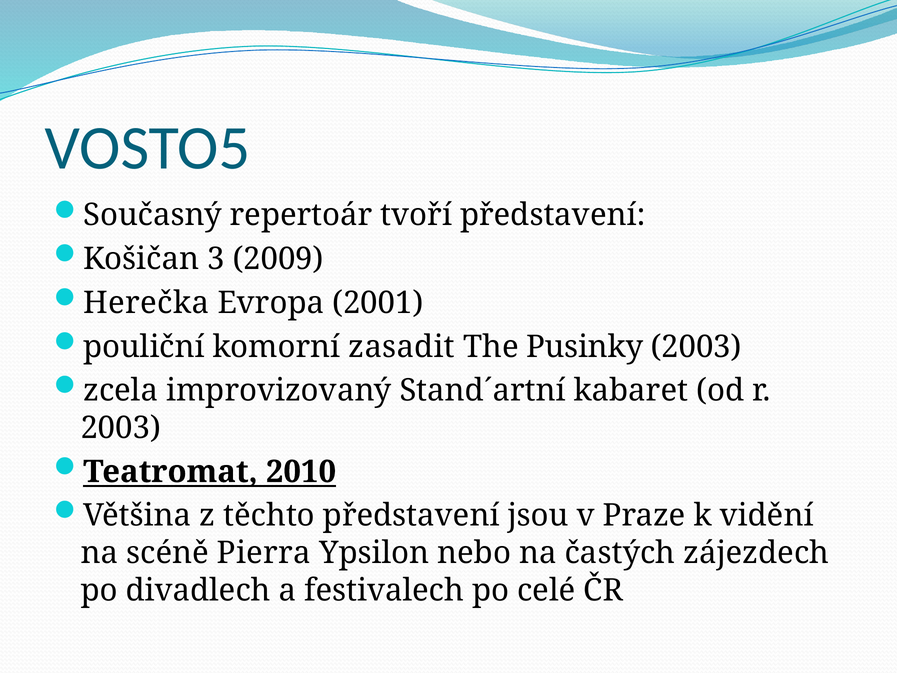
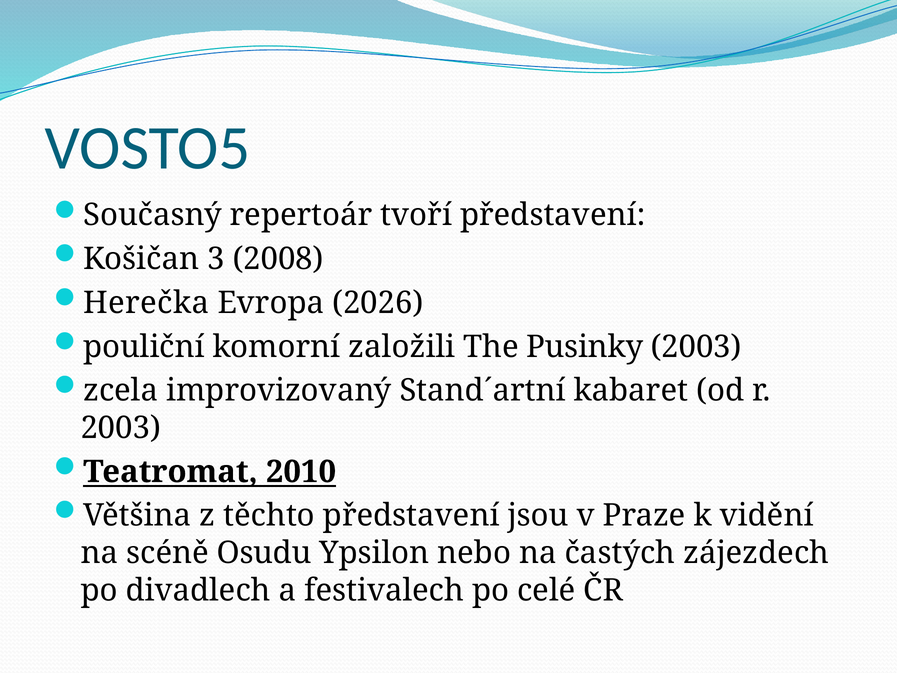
2009: 2009 -> 2008
2001: 2001 -> 2026
zasadit: zasadit -> založili
Pierra: Pierra -> Osudu
